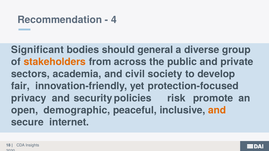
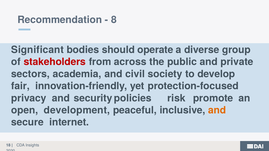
4: 4 -> 8
general: general -> operate
stakeholders colour: orange -> red
demographic: demographic -> development
